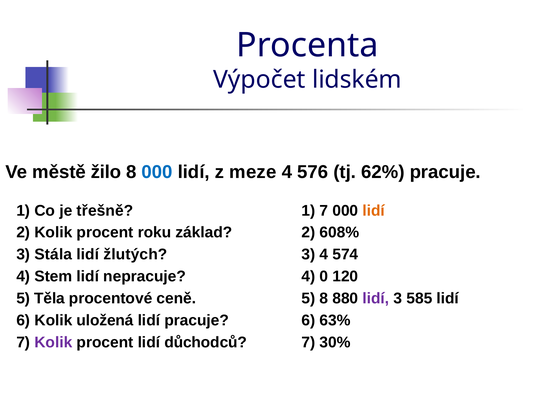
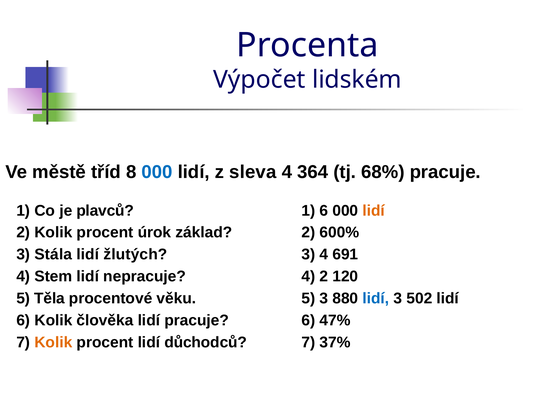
žilo: žilo -> tříd
meze: meze -> sleva
576: 576 -> 364
62%: 62% -> 68%
třešně: třešně -> plavců
1 7: 7 -> 6
roku: roku -> úrok
608%: 608% -> 600%
574: 574 -> 691
4 0: 0 -> 2
ceně: ceně -> věku
5 8: 8 -> 3
lidí at (376, 298) colour: purple -> blue
585: 585 -> 502
uložená: uložená -> člověka
63%: 63% -> 47%
Kolik at (53, 342) colour: purple -> orange
30%: 30% -> 37%
